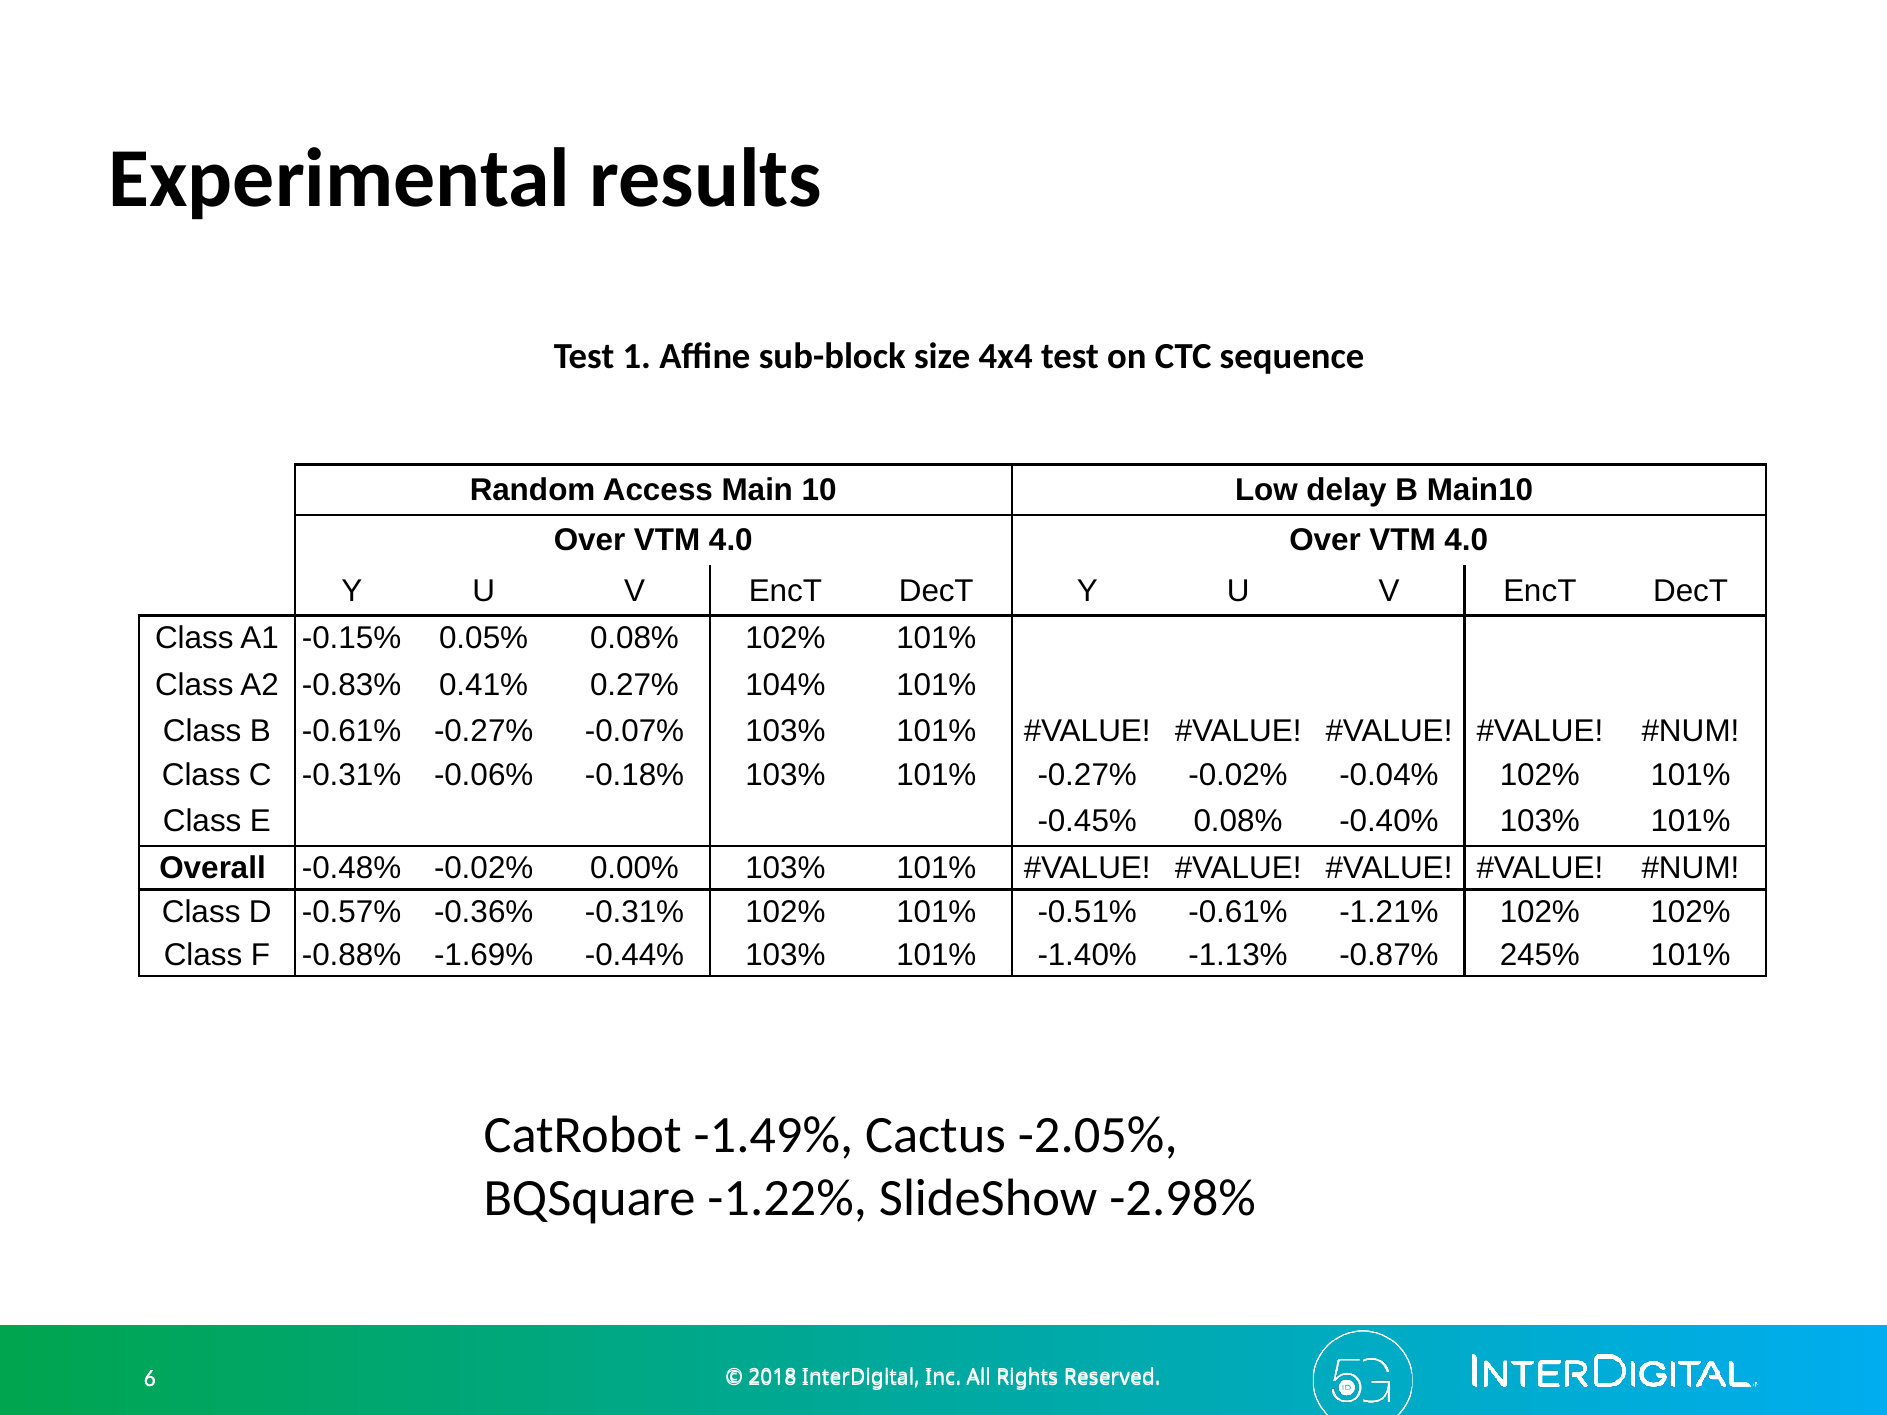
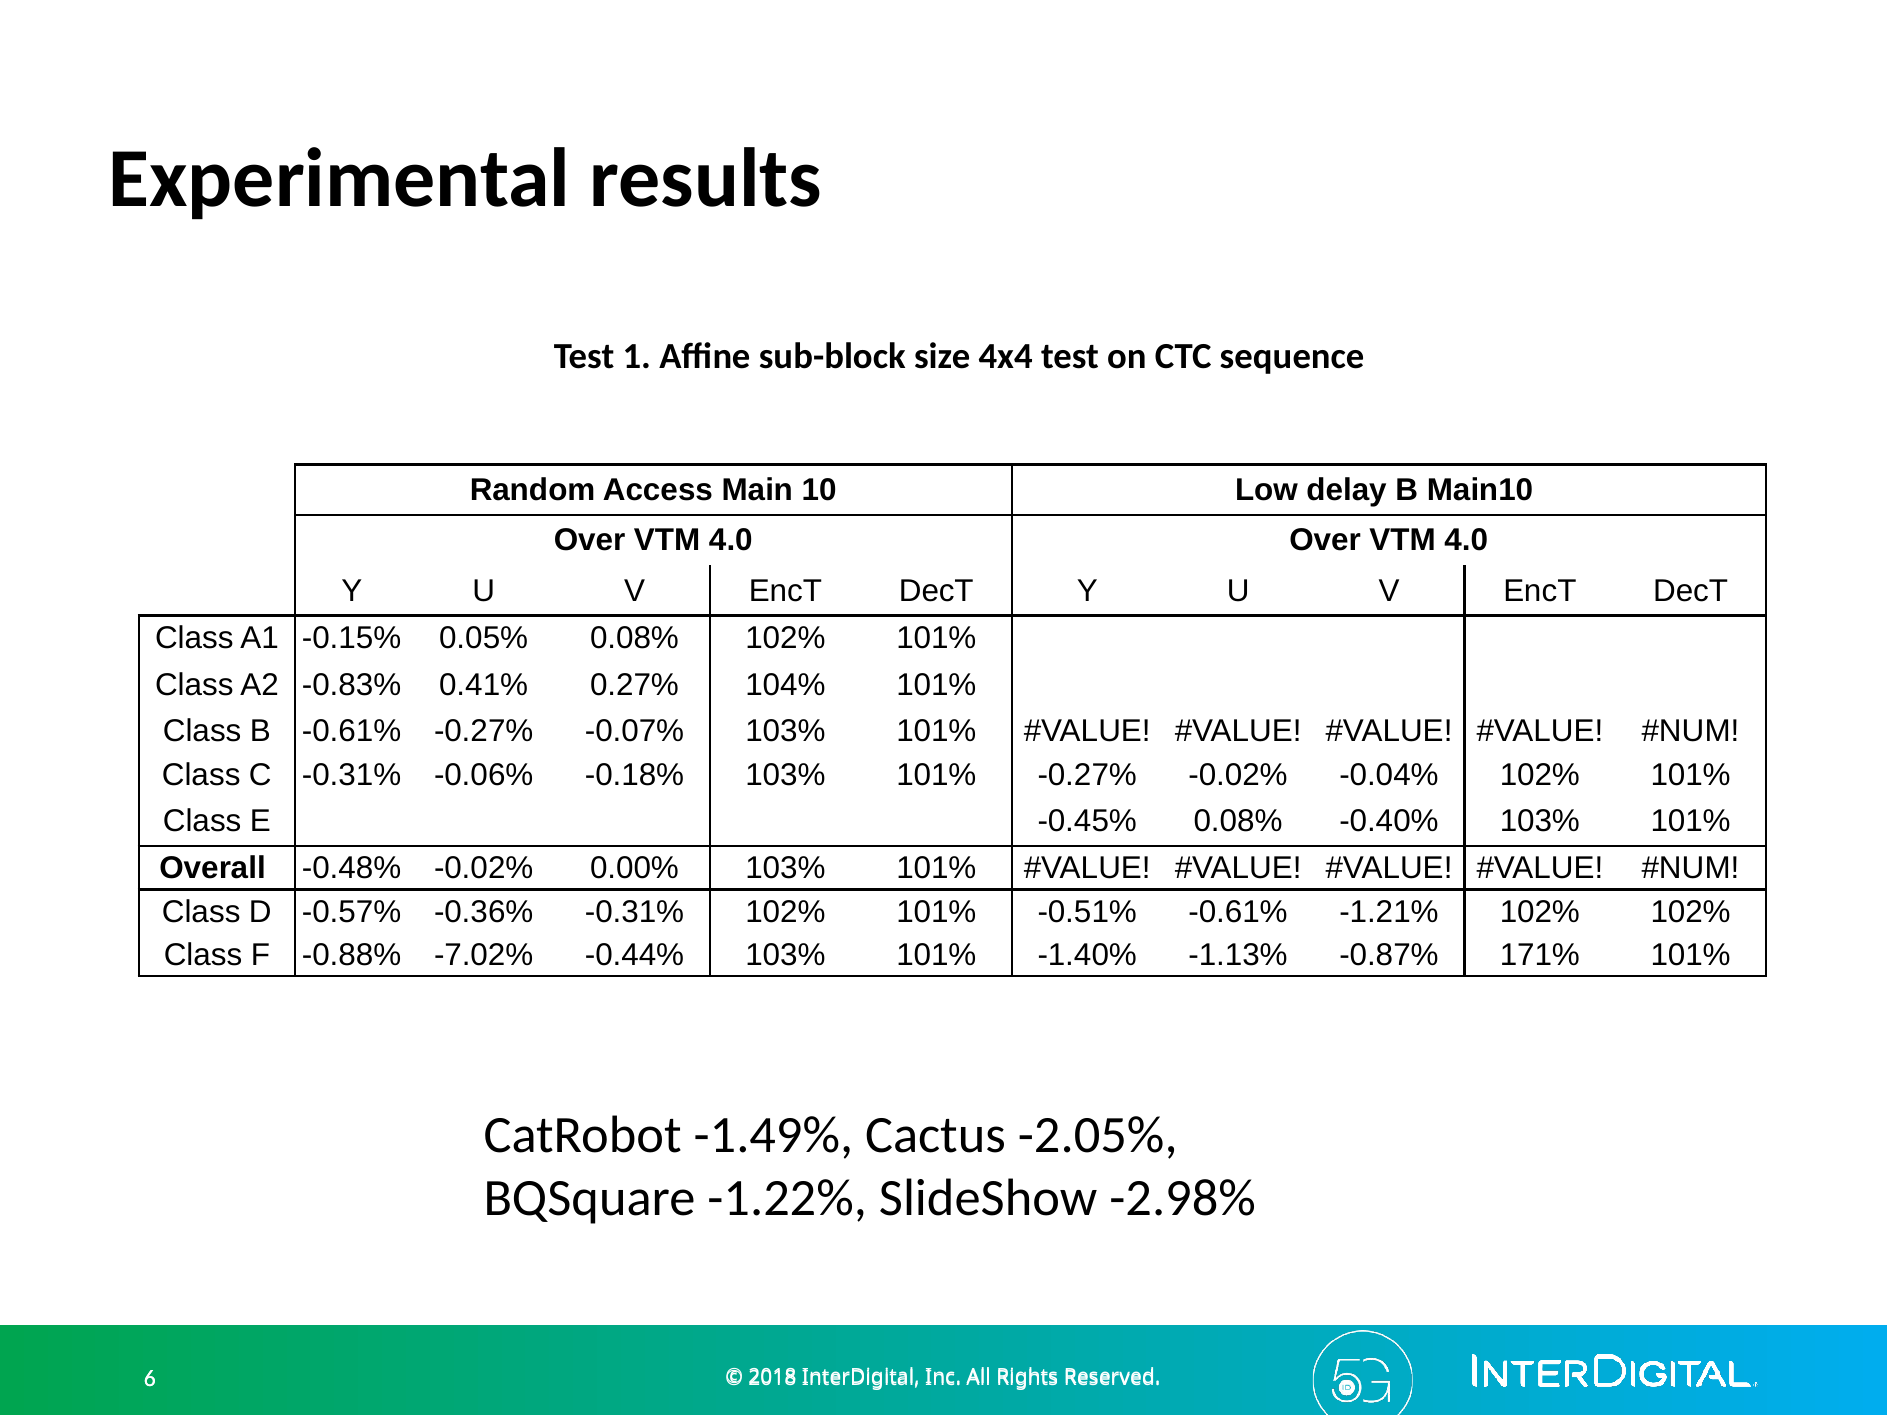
-1.69%: -1.69% -> -7.02%
245%: 245% -> 171%
